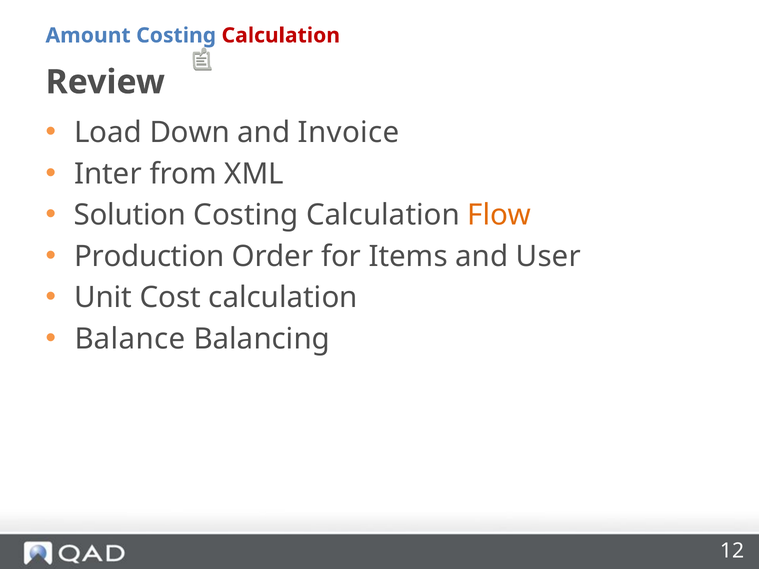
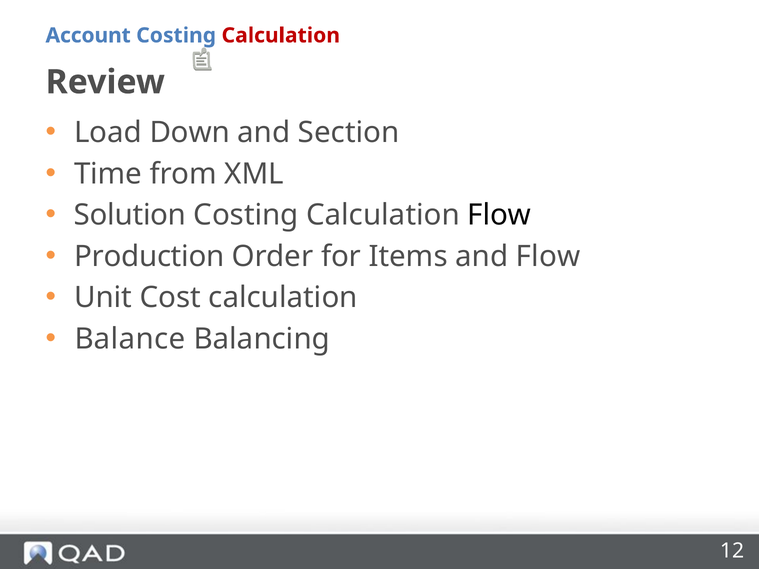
Amount: Amount -> Account
Invoice: Invoice -> Section
Inter: Inter -> Time
Flow at (499, 215) colour: orange -> black
and User: User -> Flow
